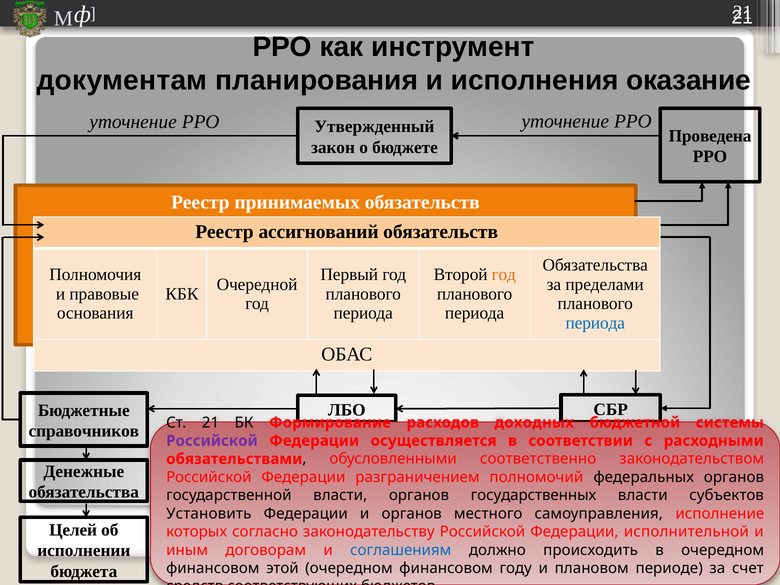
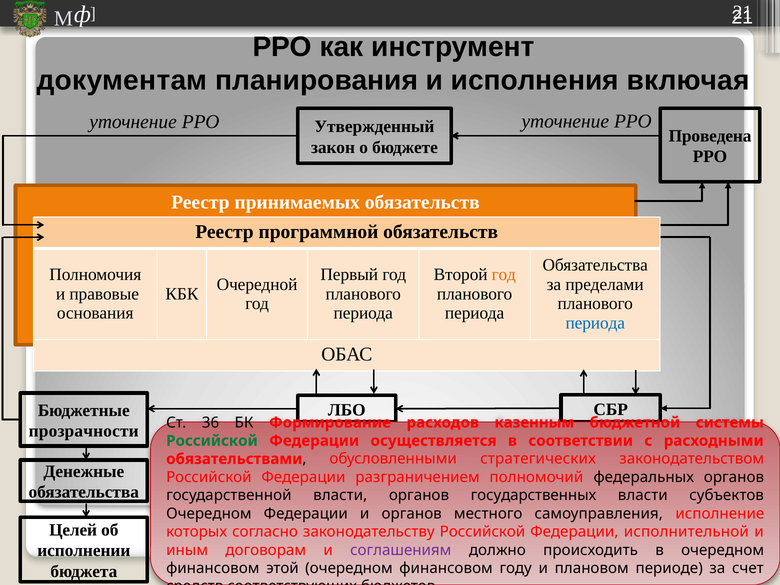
оказание: оказание -> включая
ассигнований: ассигнований -> программной
Ст 21: 21 -> 36
доходных: доходных -> казенным
справочников: справочников -> прозрачности
Российской at (212, 441) colour: purple -> green
соответственно: соответственно -> стратегических
Установить at (209, 514): Установить -> Очередном
соглашениям colour: blue -> purple
